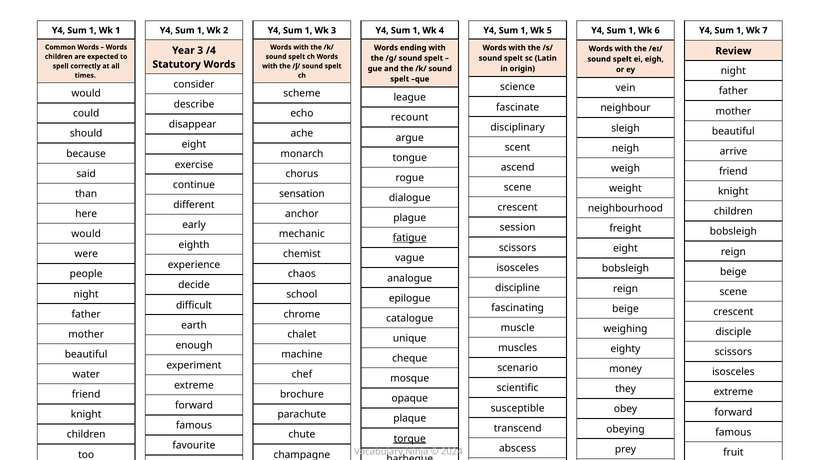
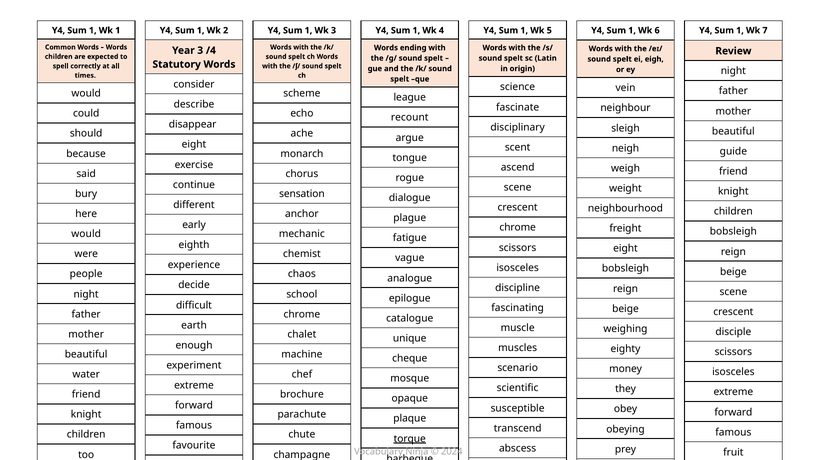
arrive: arrive -> guide
than: than -> bury
session at (518, 227): session -> chrome
fatigue underline: present -> none
